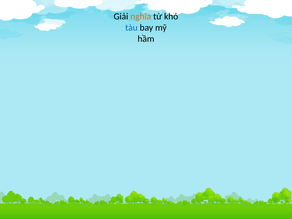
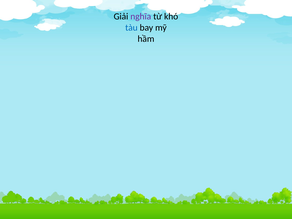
nghĩa colour: orange -> purple
